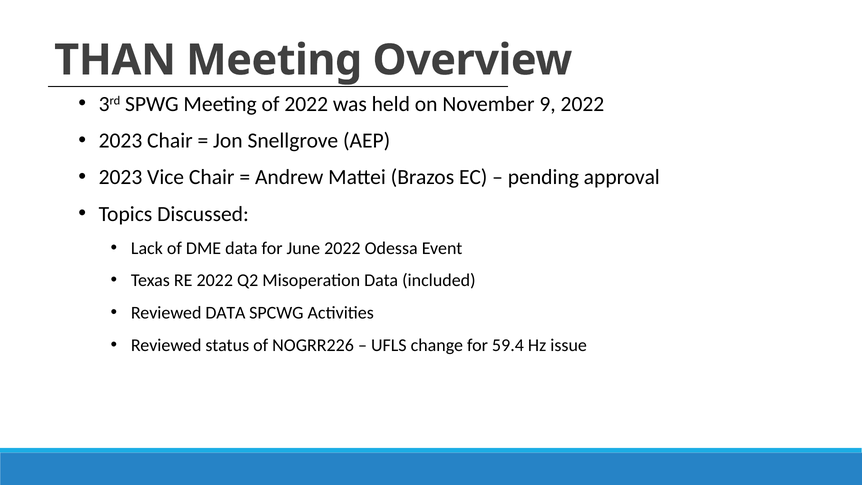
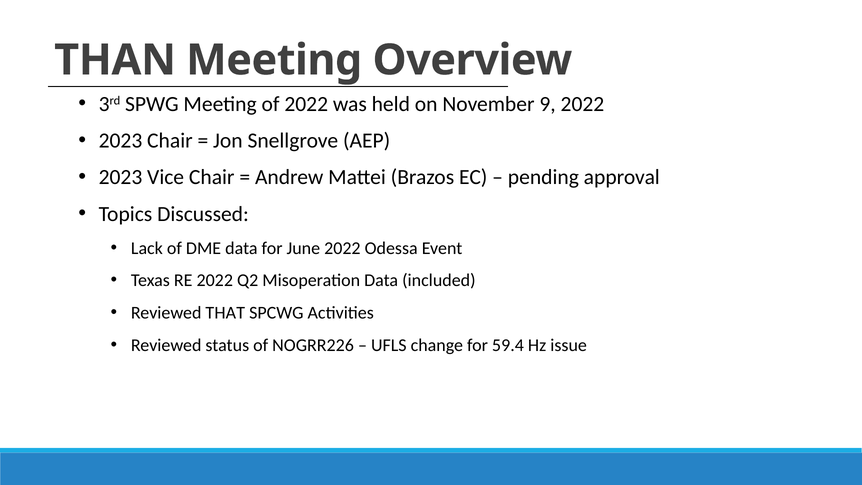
Reviewed DATA: DATA -> THAT
